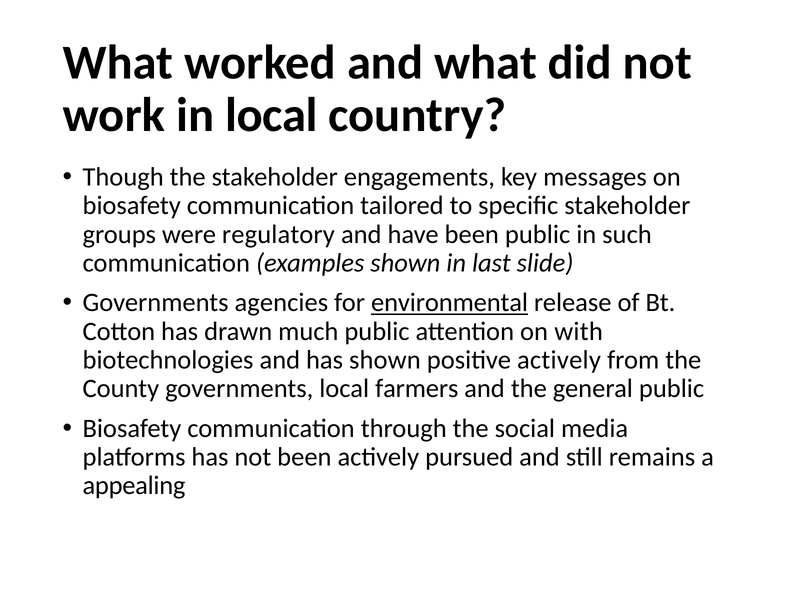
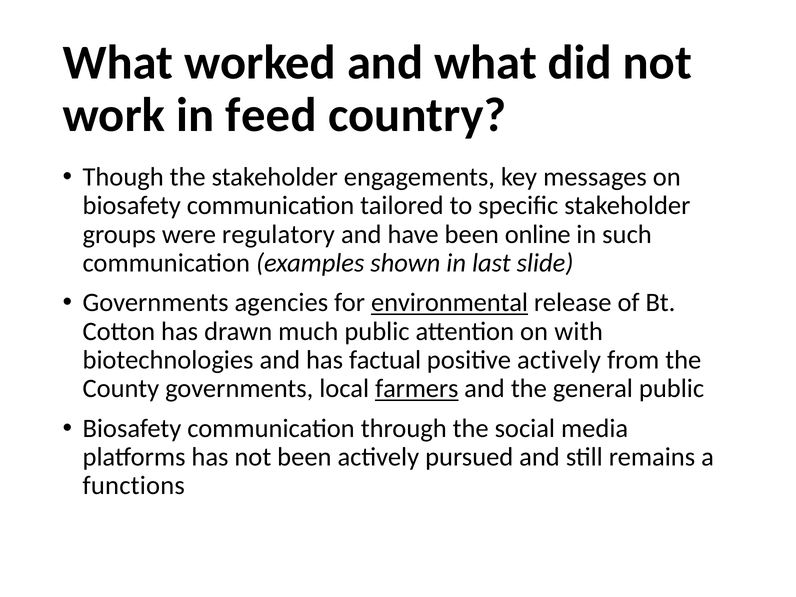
in local: local -> feed
been public: public -> online
has shown: shown -> factual
farmers underline: none -> present
appealing: appealing -> functions
